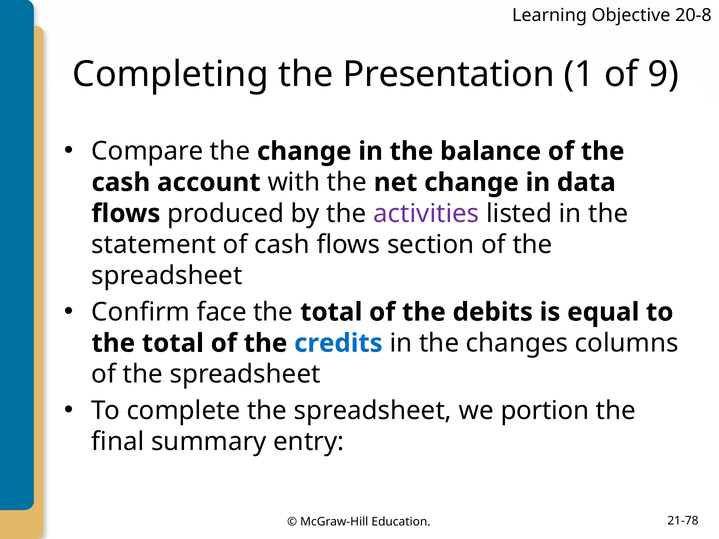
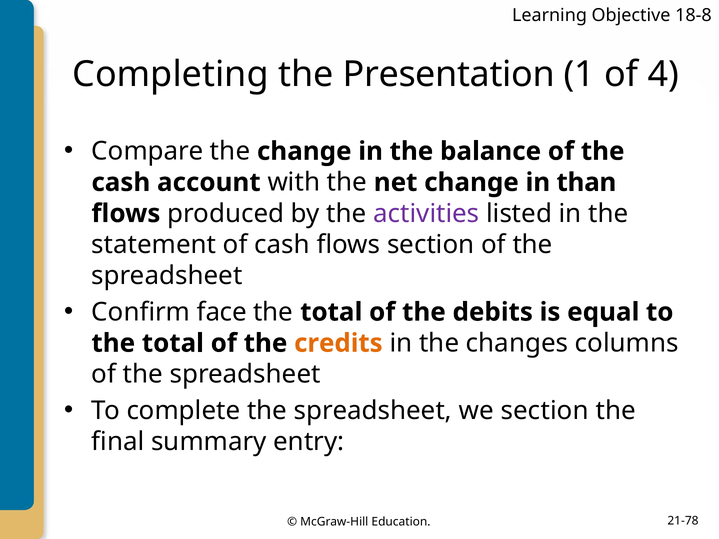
20-8: 20-8 -> 18-8
9: 9 -> 4
data: data -> than
credits colour: blue -> orange
we portion: portion -> section
